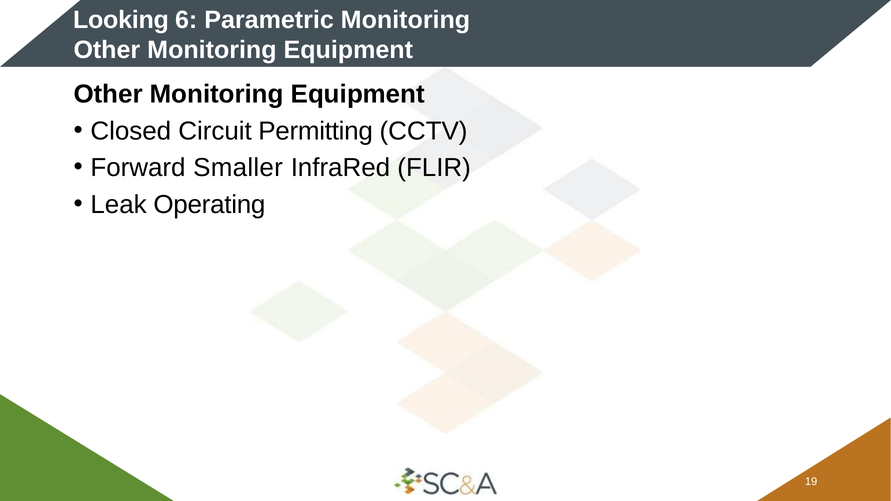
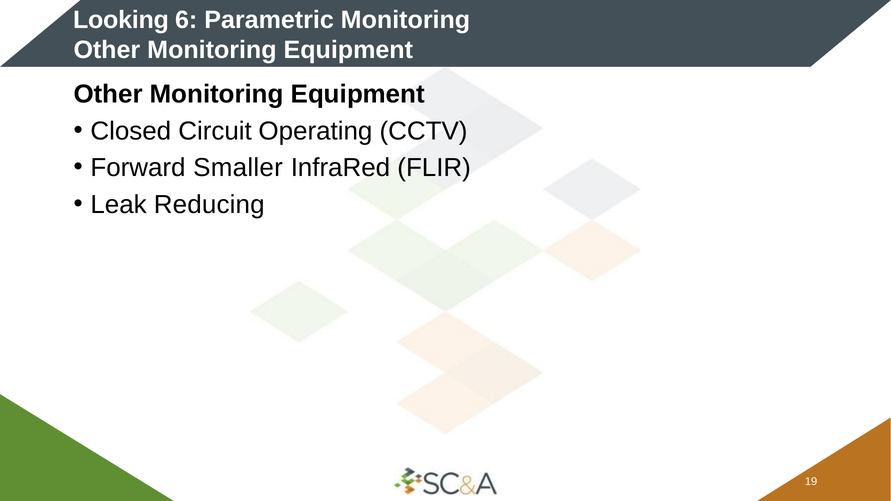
Permitting: Permitting -> Operating
Operating: Operating -> Reducing
